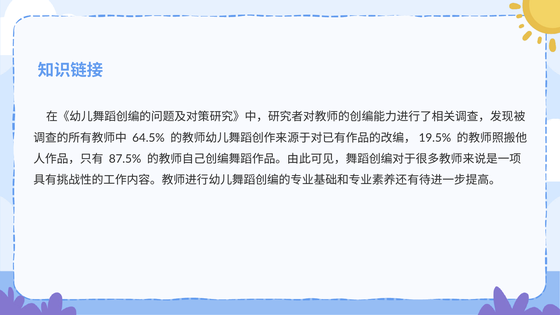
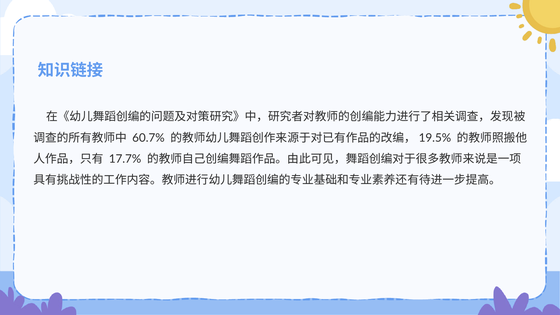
64.5%: 64.5% -> 60.7%
87.5%: 87.5% -> 17.7%
